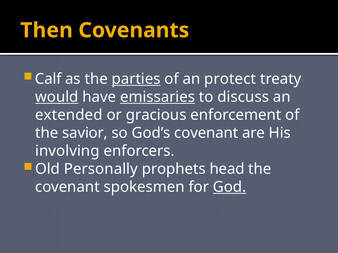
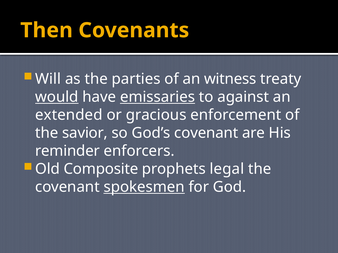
Calf: Calf -> Will
parties underline: present -> none
protect: protect -> witness
discuss: discuss -> against
involving: involving -> reminder
Personally: Personally -> Composite
head: head -> legal
spokesmen underline: none -> present
God underline: present -> none
